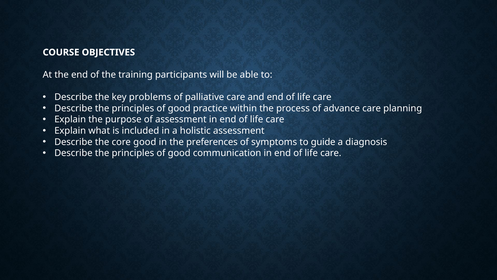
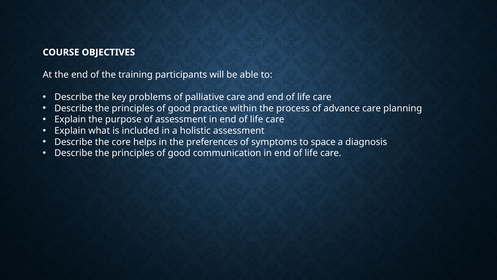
core good: good -> helps
guide: guide -> space
